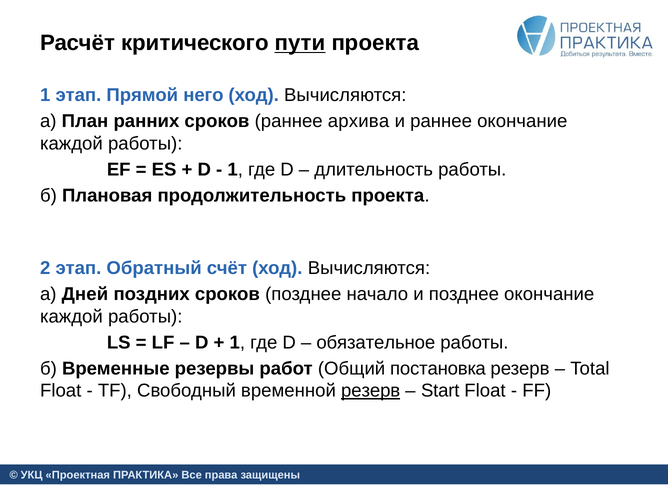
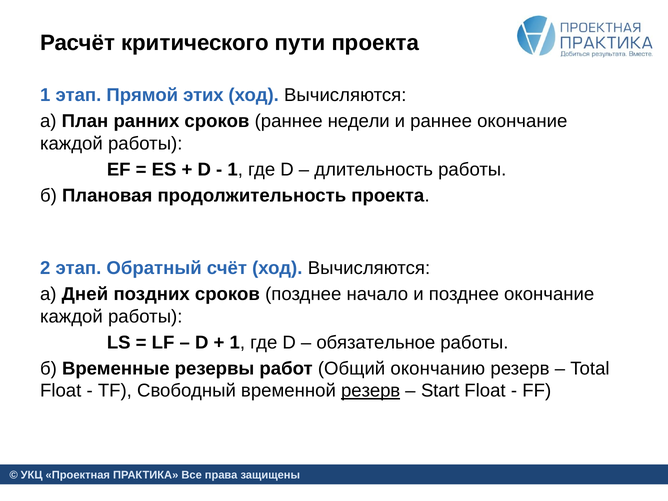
пути underline: present -> none
него: него -> этих
архива: архива -> недели
постановка: постановка -> окончанию
